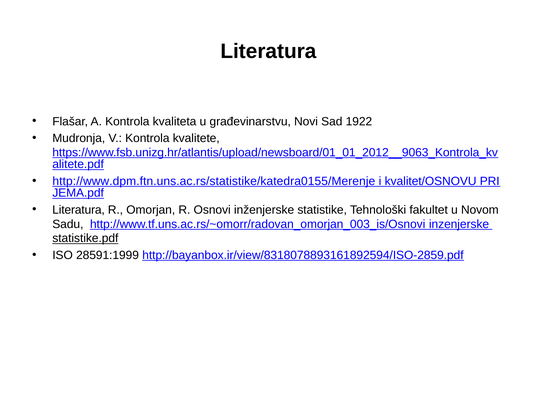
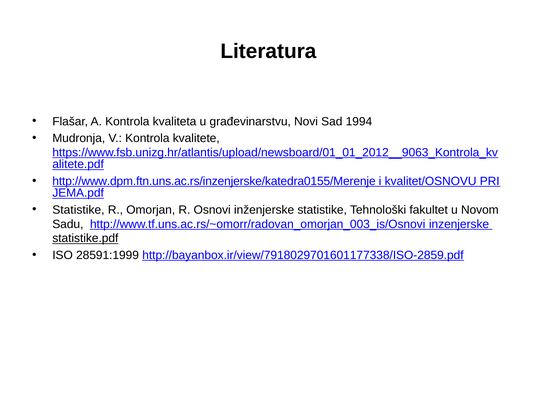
1922: 1922 -> 1994
http://www.dpm.ftn.uns.ac.rs/statistike/katedra0155/Merenje: http://www.dpm.ftn.uns.ac.rs/statistike/katedra0155/Merenje -> http://www.dpm.ftn.uns.ac.rs/inzenjerske/katedra0155/Merenje
Literatura at (79, 210): Literatura -> Statistike
http://bayanbox.ir/view/8318078893161892594/ISO-2859.pdf: http://bayanbox.ir/view/8318078893161892594/ISO-2859.pdf -> http://bayanbox.ir/view/7918029701601177338/ISO-2859.pdf
